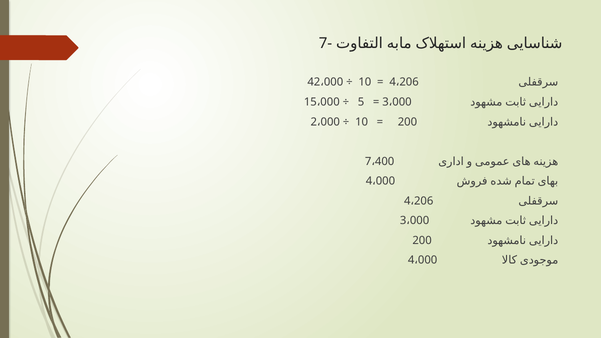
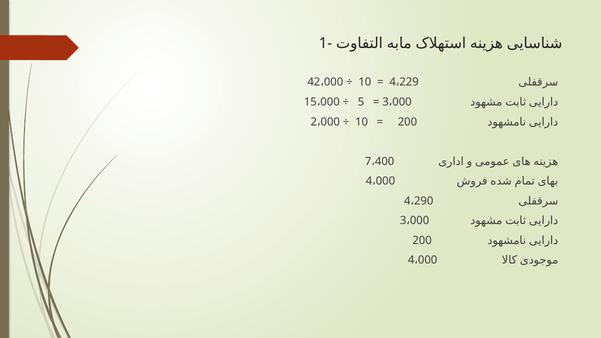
7-: 7- -> 1-
206 at (409, 82): 206 -> 229
206 at (424, 201): 206 -> 290
